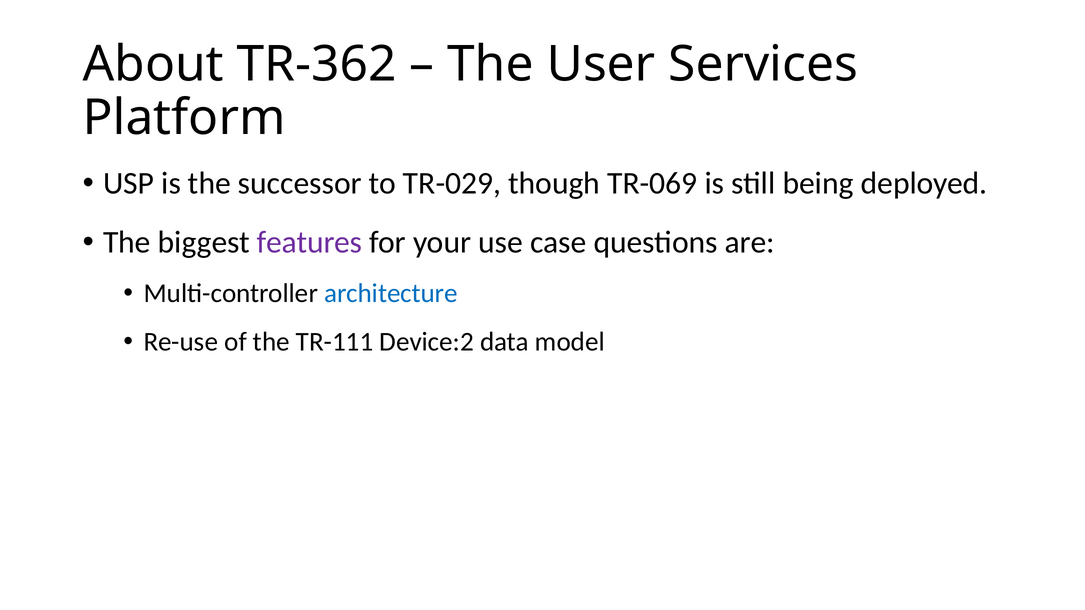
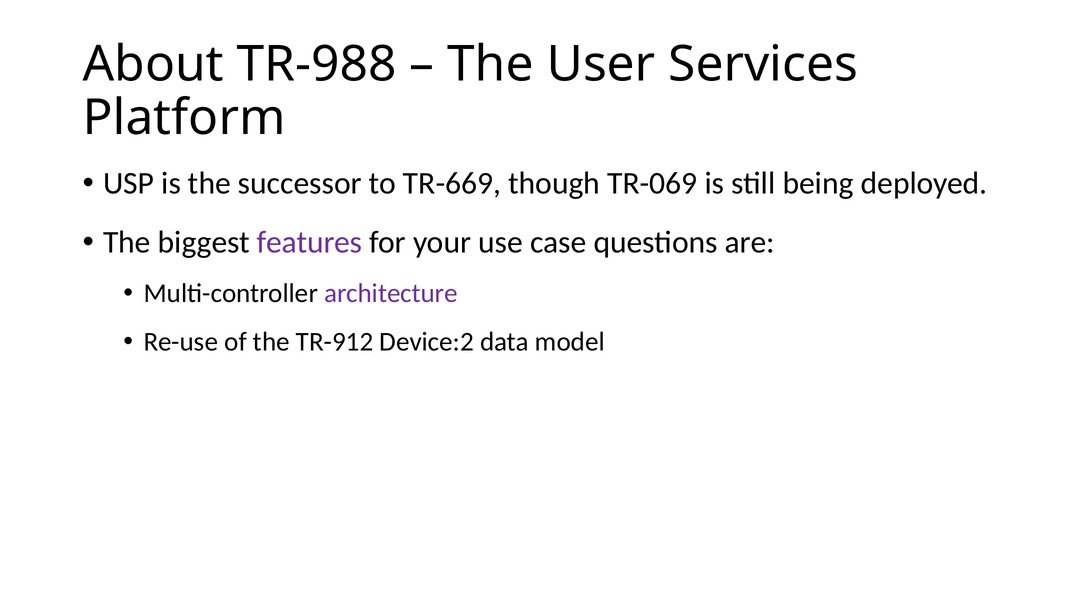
TR-362: TR-362 -> TR-988
TR-029: TR-029 -> TR-669
architecture colour: blue -> purple
TR-111: TR-111 -> TR-912
